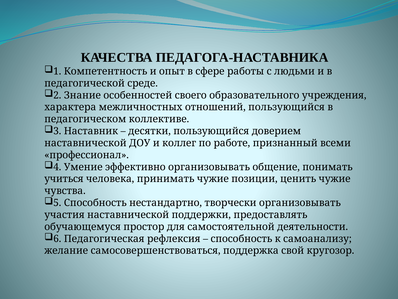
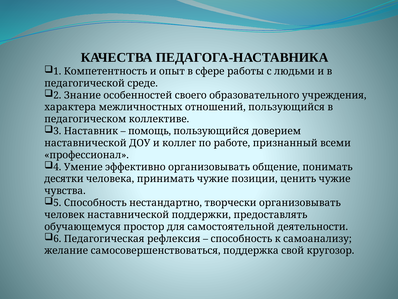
десятки: десятки -> помощь
учиться: учиться -> десятки
участия: участия -> человек
